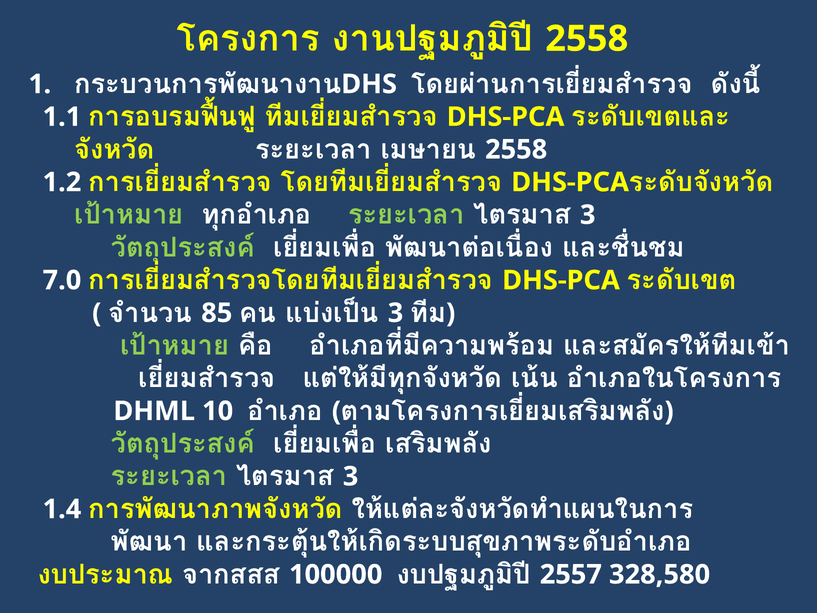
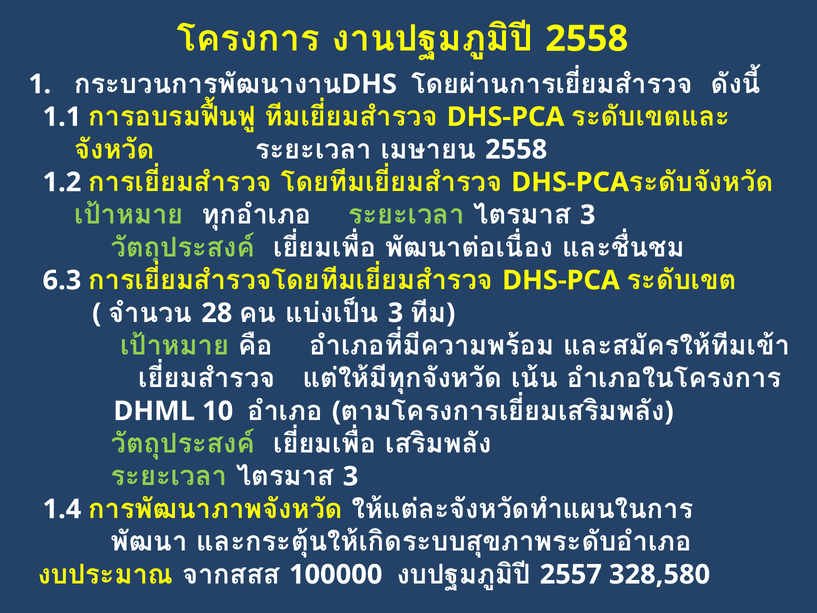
7.0: 7.0 -> 6.3
85: 85 -> 28
